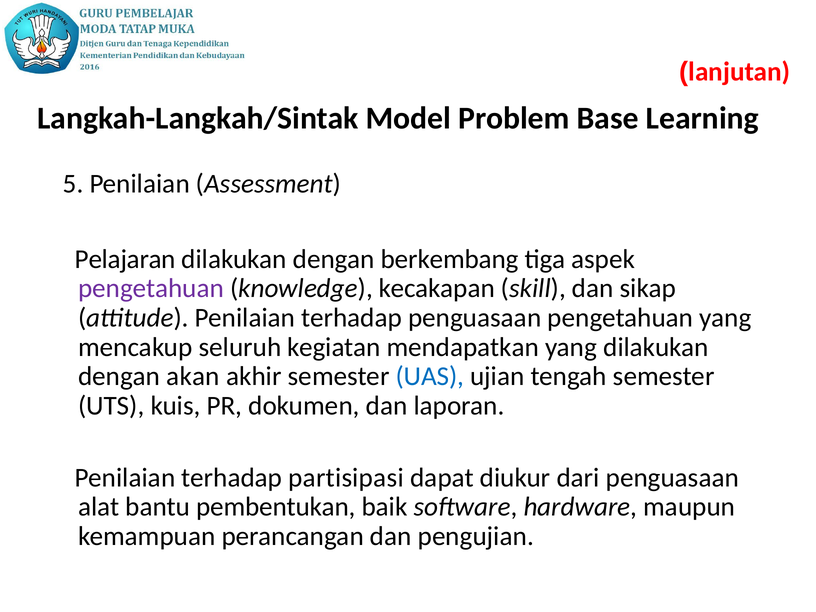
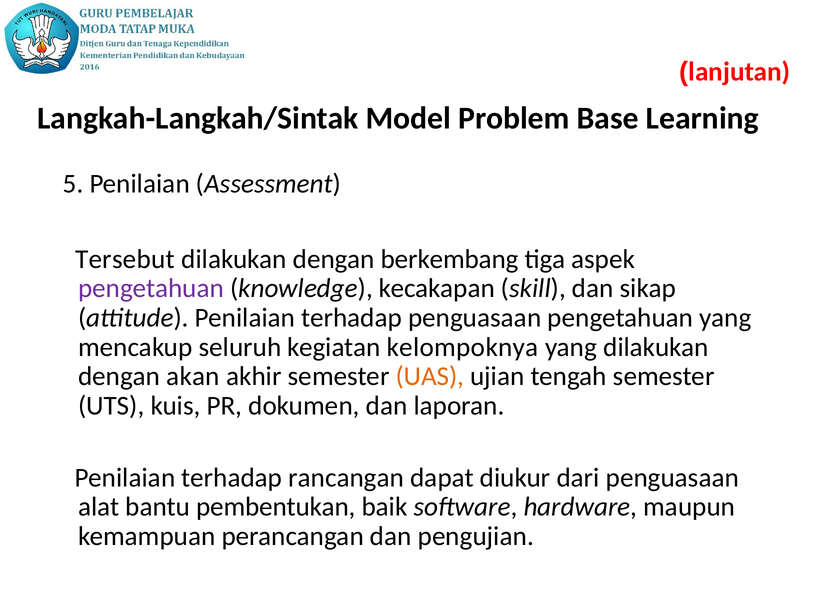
Pelajaran: Pelajaran -> Tersebut
mendapatkan: mendapatkan -> kelompoknya
UAS colour: blue -> orange
partisipasi: partisipasi -> rancangan
